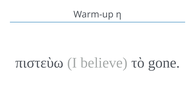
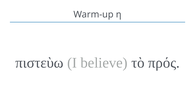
gone: gone -> πρός
